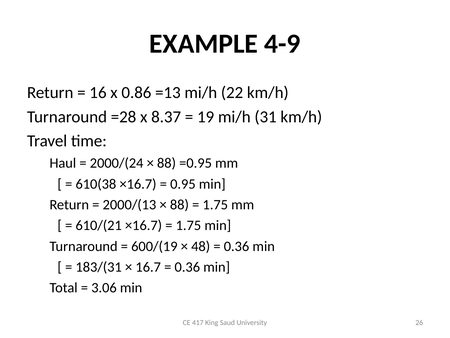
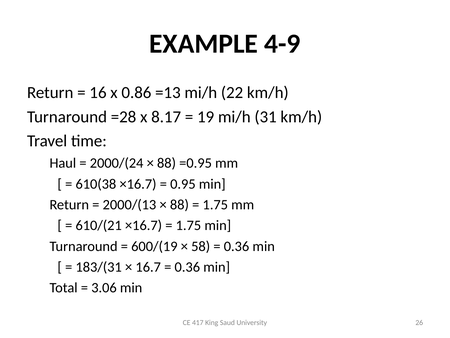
8.37: 8.37 -> 8.17
48: 48 -> 58
